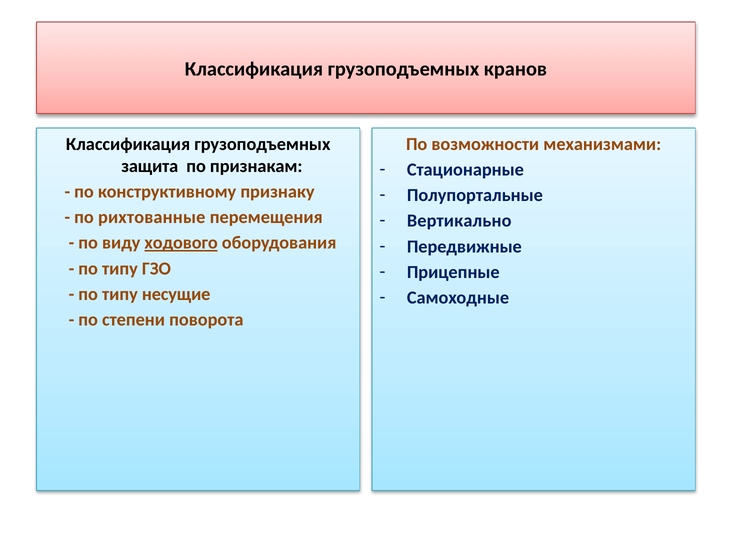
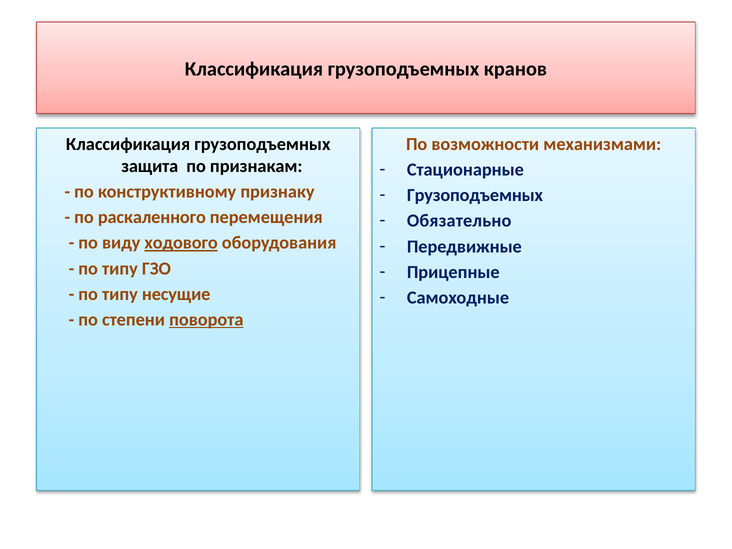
Полупортальные at (475, 195): Полупортальные -> Грузоподъемных
рихтованные: рихтованные -> раскаленного
Вертикально: Вертикально -> Обязательно
поворота underline: none -> present
